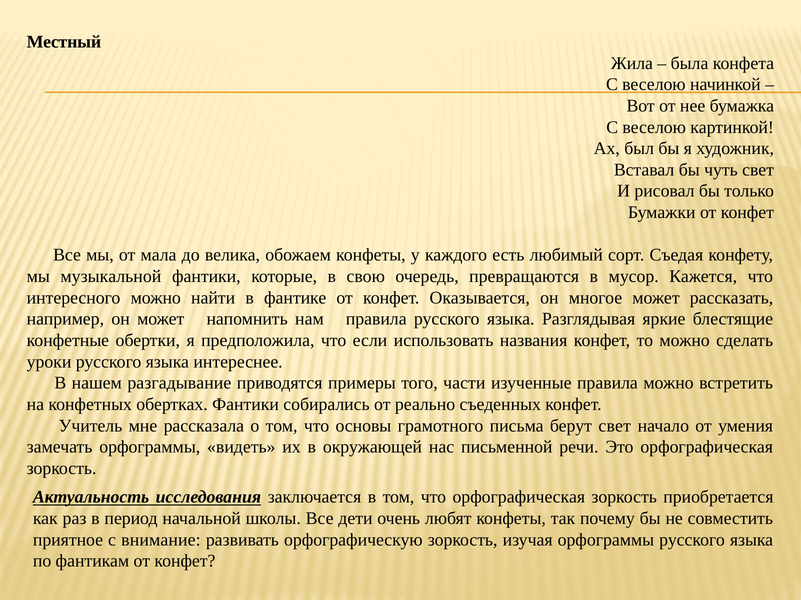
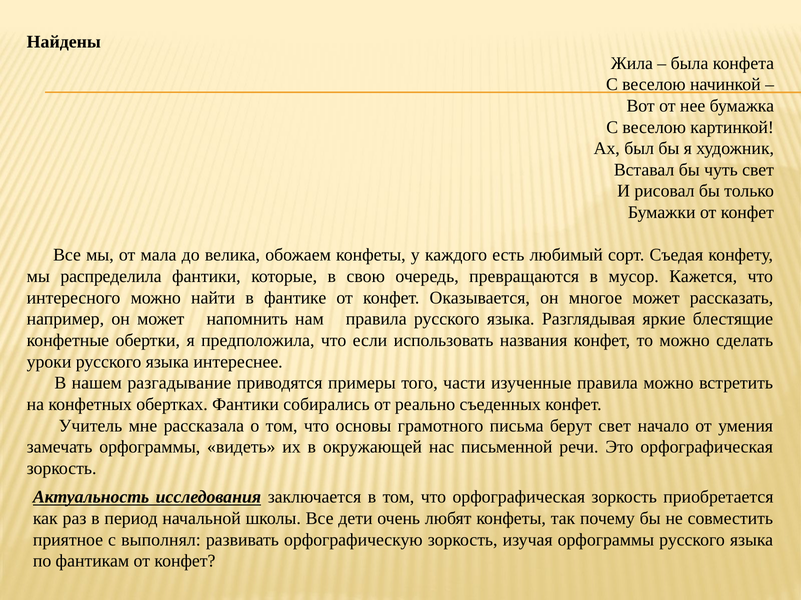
Местный: Местный -> Найдены
музыкальной: музыкальной -> распределила
внимание: внимание -> выполнял
